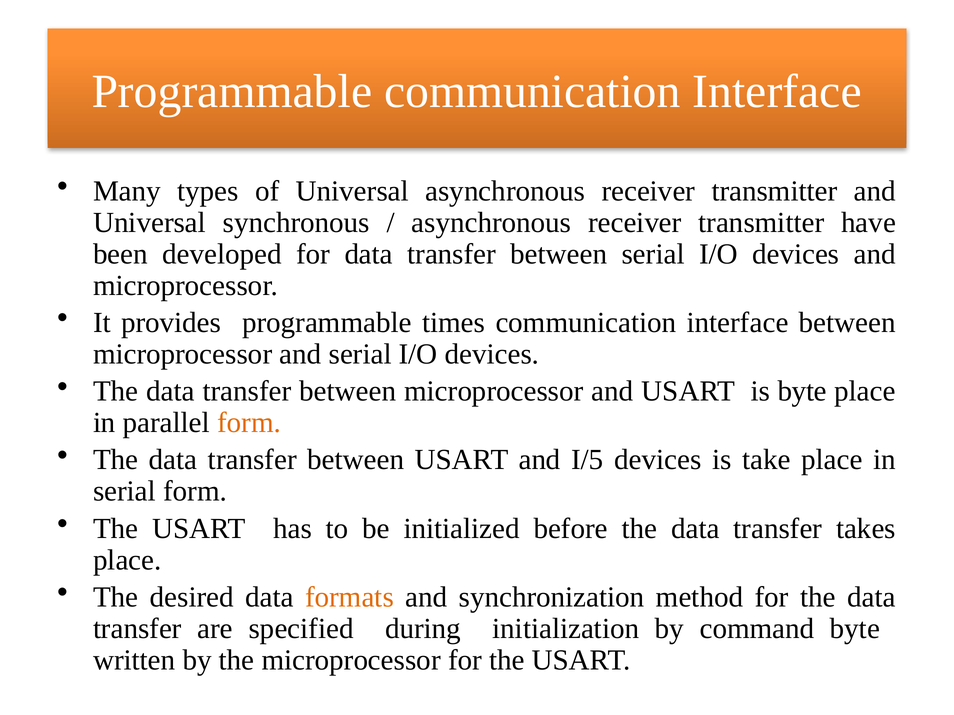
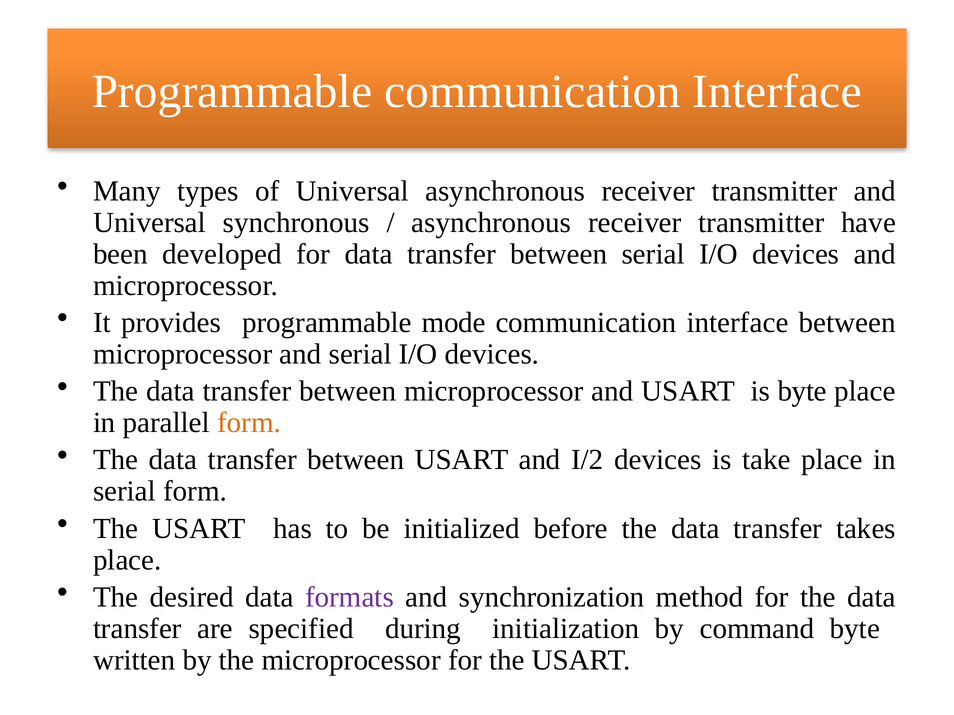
times: times -> mode
I/5: I/5 -> I/2
formats colour: orange -> purple
